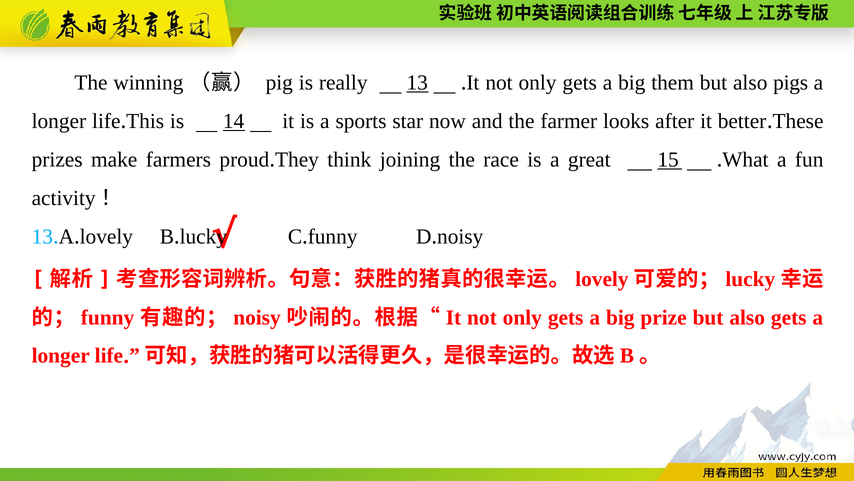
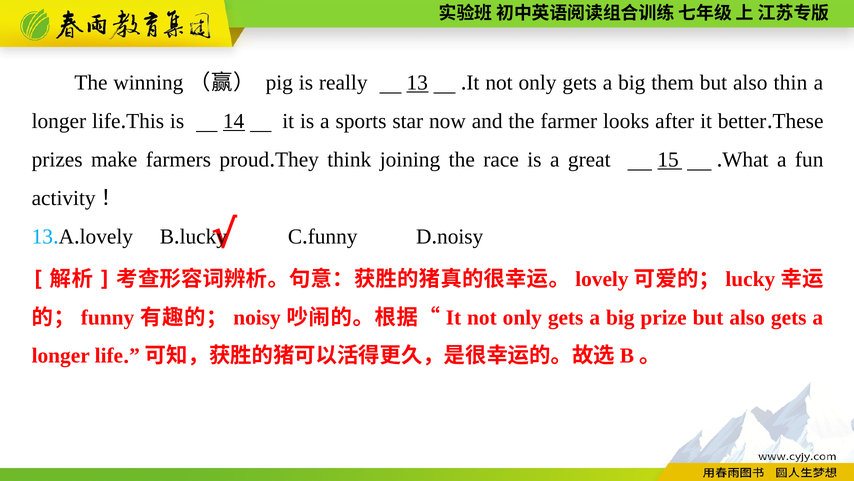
pigs: pigs -> thin
